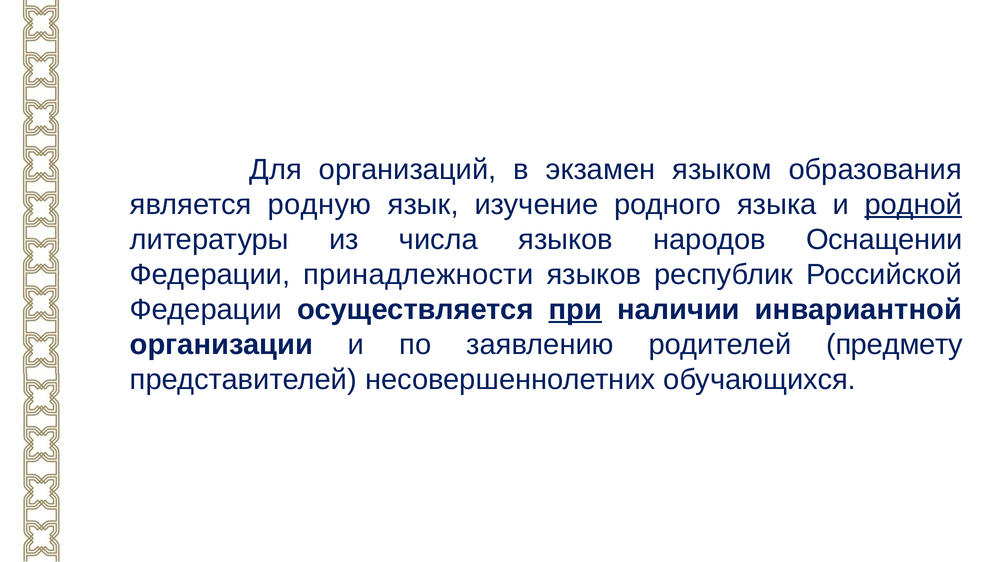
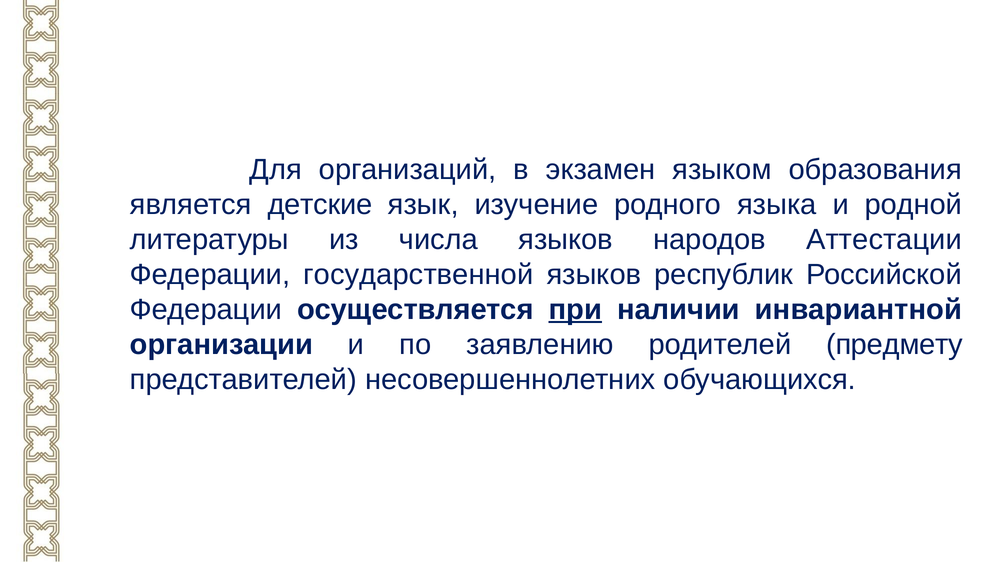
родную: родную -> детские
родной underline: present -> none
Оснащении: Оснащении -> Аттестации
принадлежности: принадлежности -> государственной
